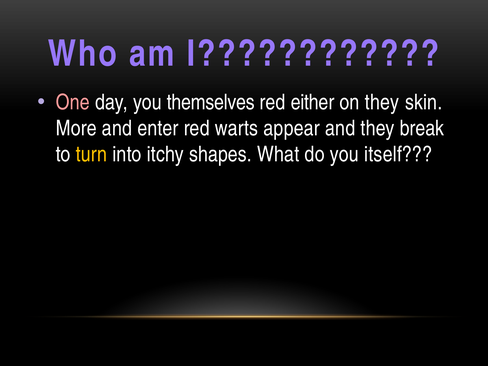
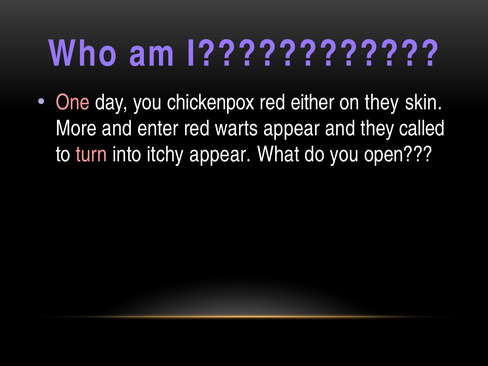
themselves: themselves -> chickenpox
break: break -> called
turn colour: yellow -> pink
itchy shapes: shapes -> appear
itself: itself -> open
